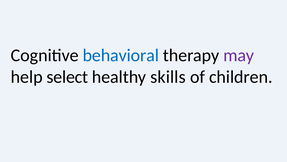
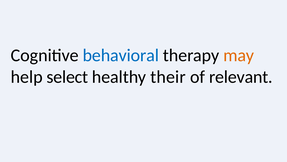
may colour: purple -> orange
skills: skills -> their
children: children -> relevant
